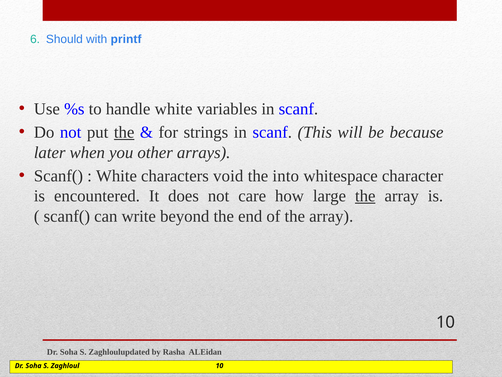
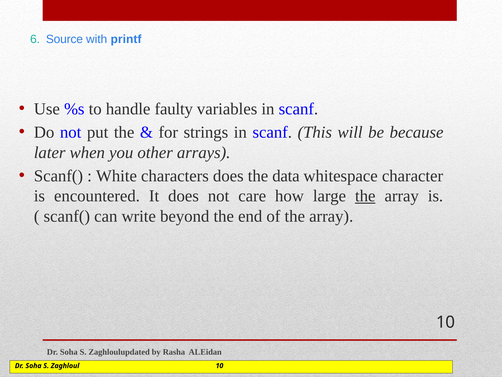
Should: Should -> Source
handle white: white -> faulty
the at (124, 132) underline: present -> none
characters void: void -> does
into: into -> data
